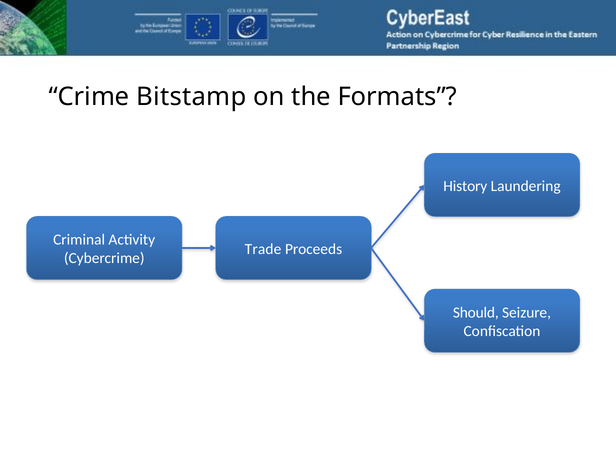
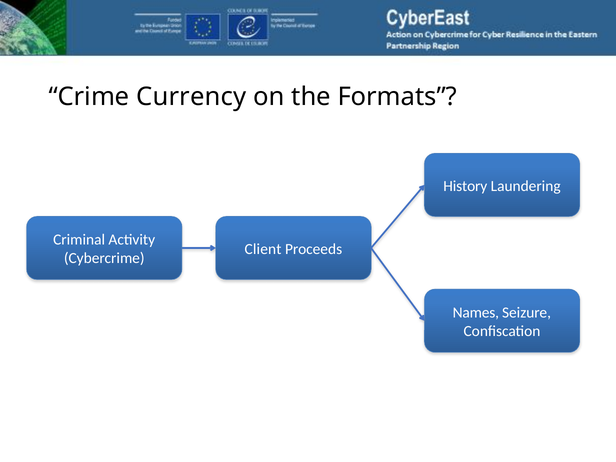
Bitstamp: Bitstamp -> Currency
Trade: Trade -> Client
Should: Should -> Names
